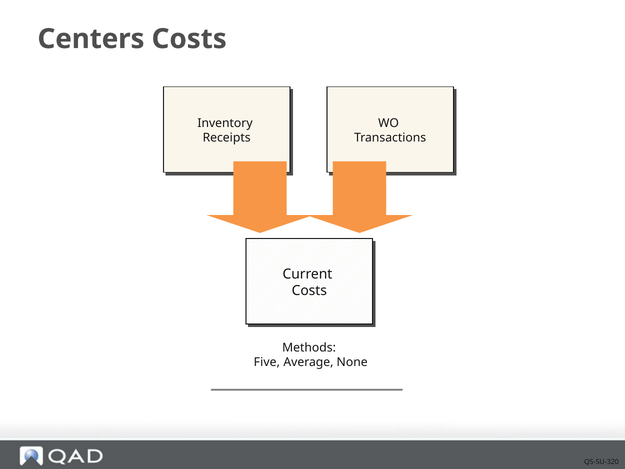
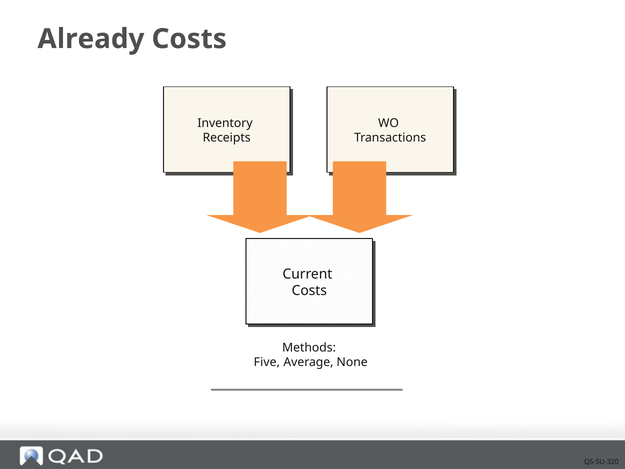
Centers: Centers -> Already
